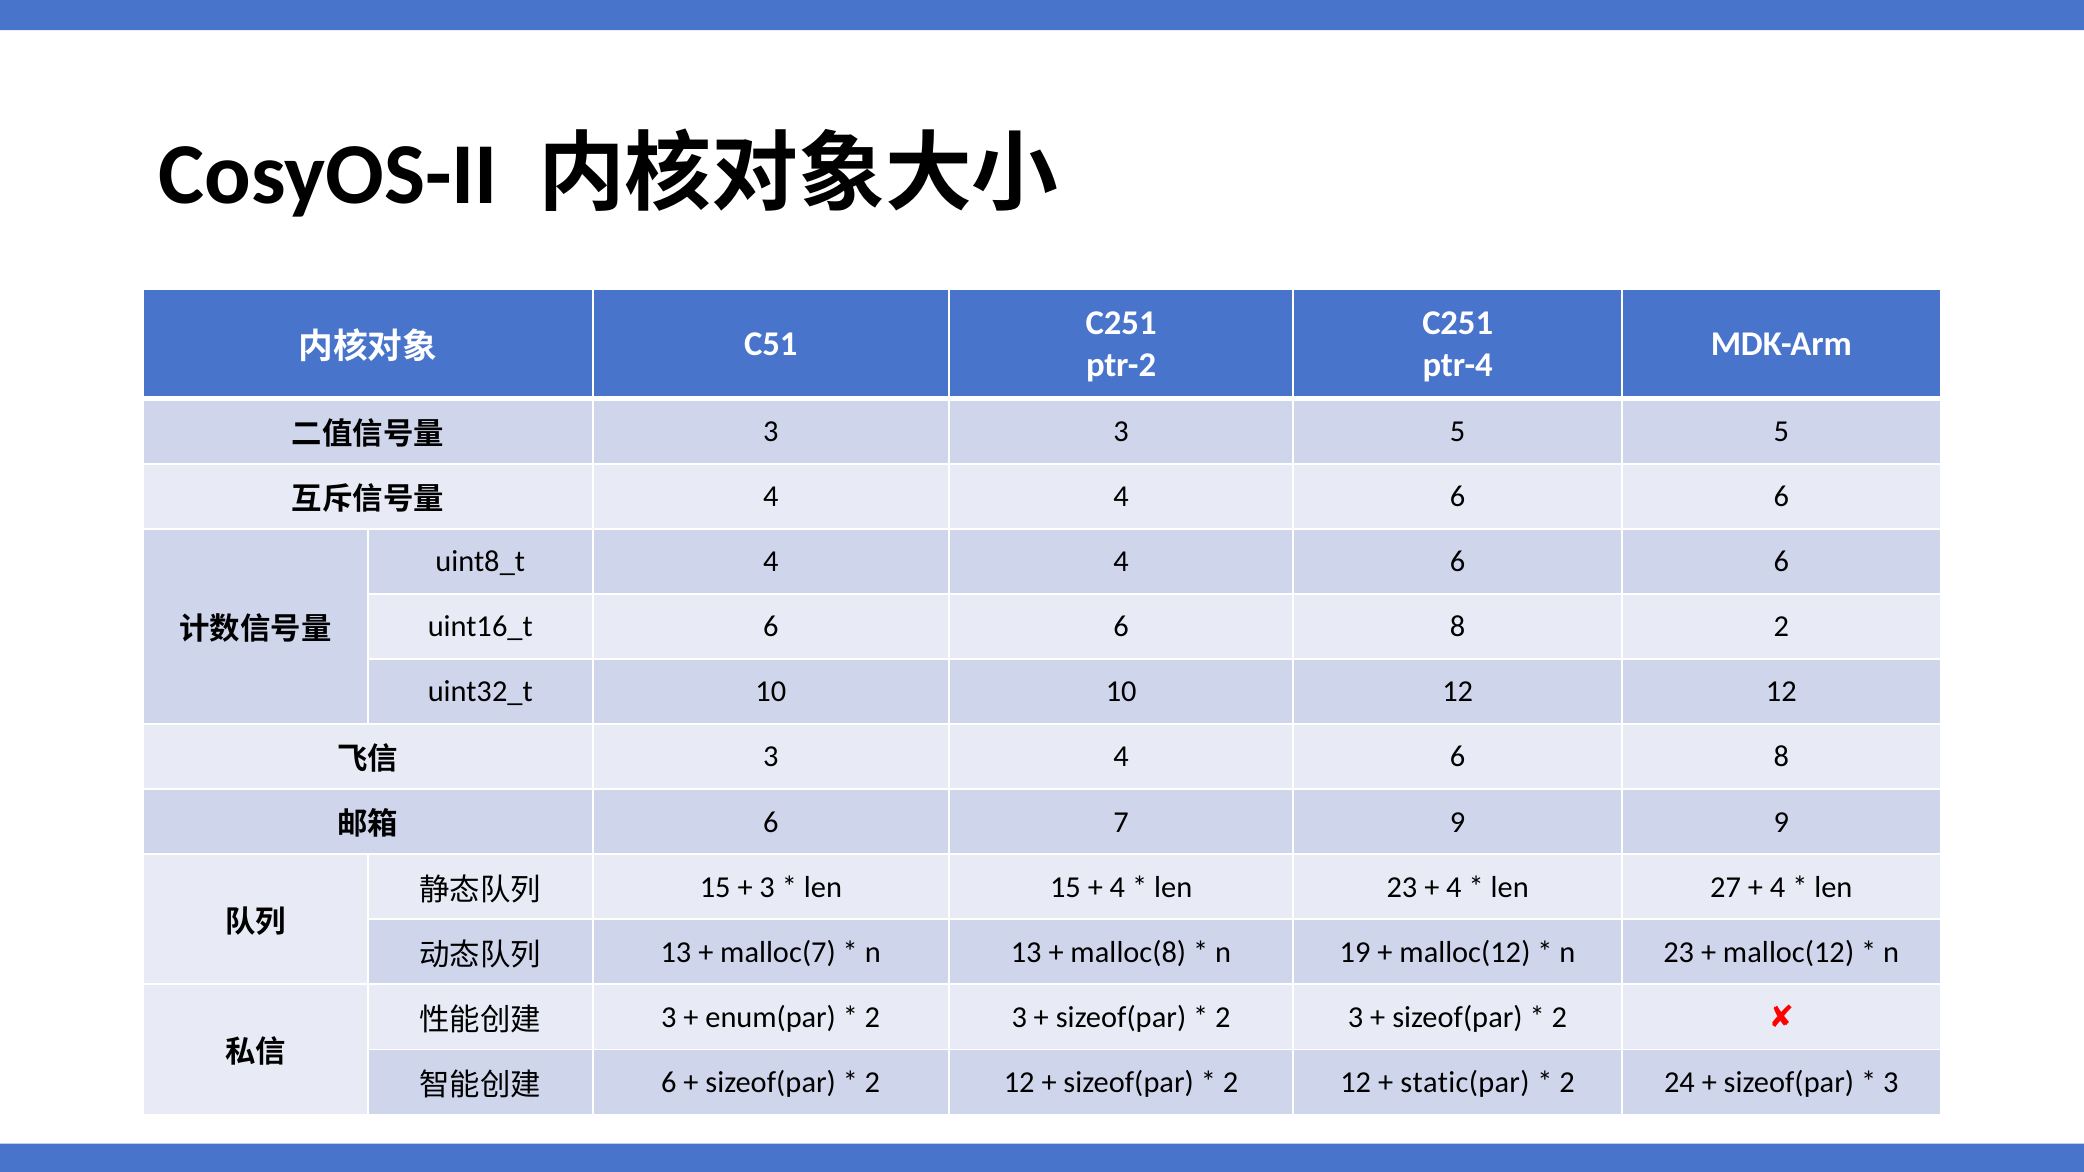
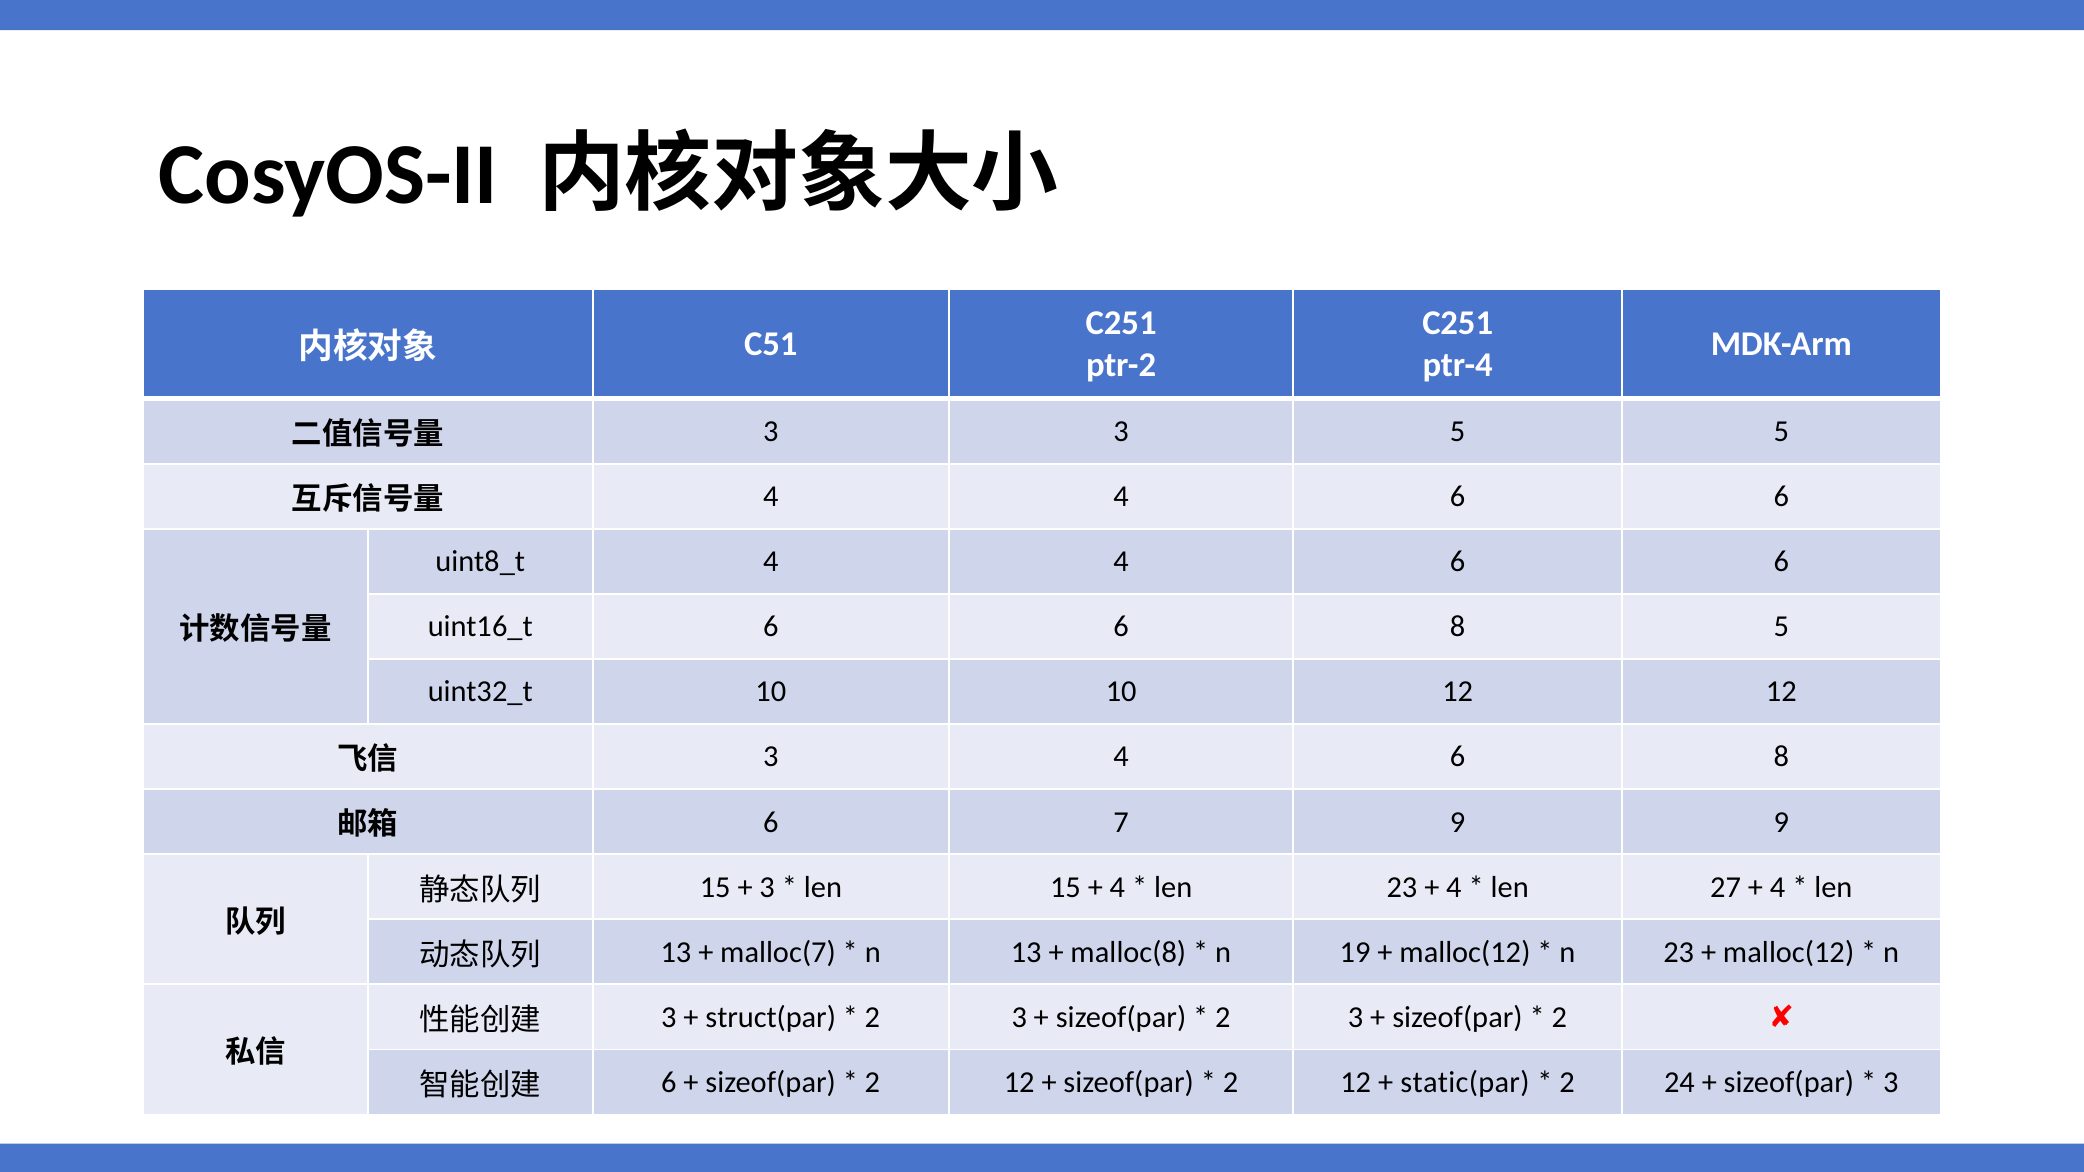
8 2: 2 -> 5
enum(par: enum(par -> struct(par
